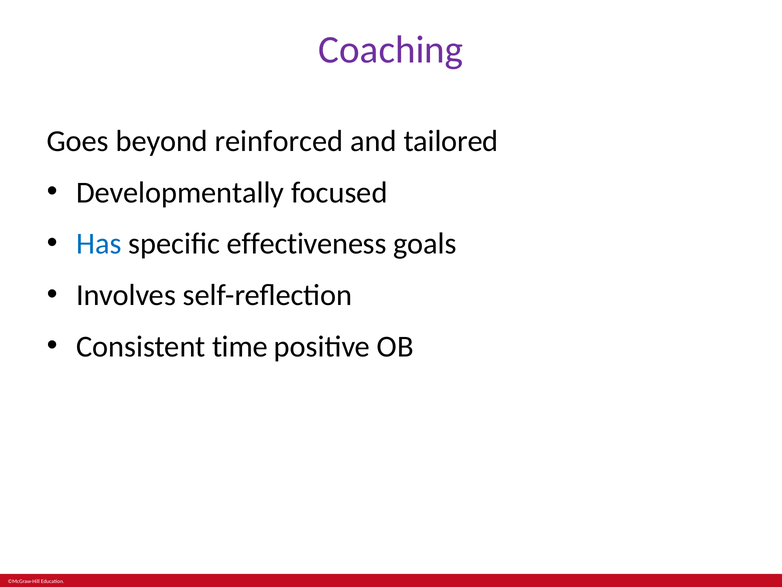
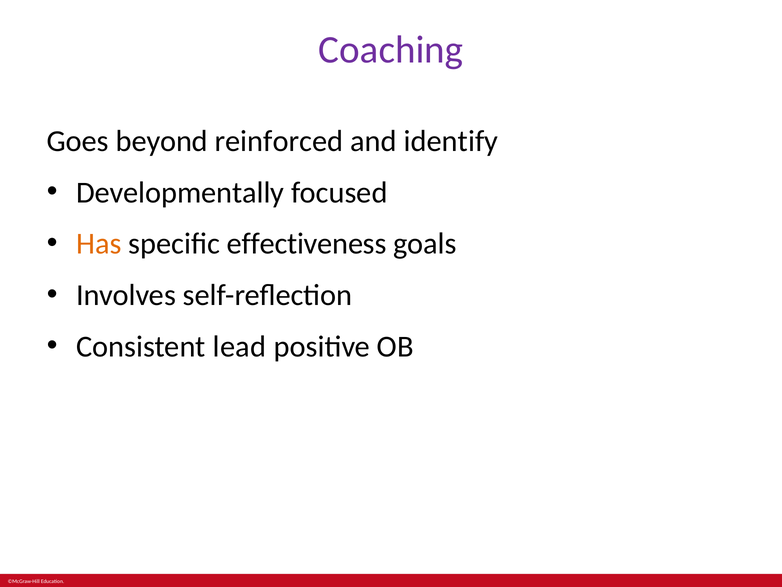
tailored: tailored -> identify
Has colour: blue -> orange
time: time -> lead
